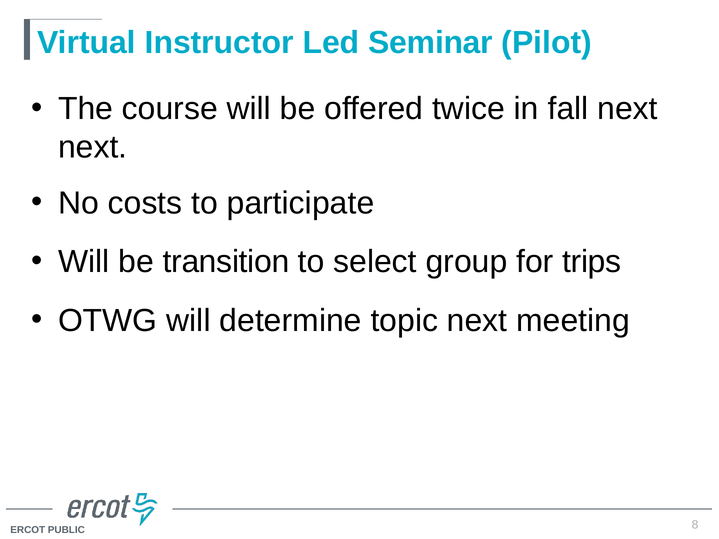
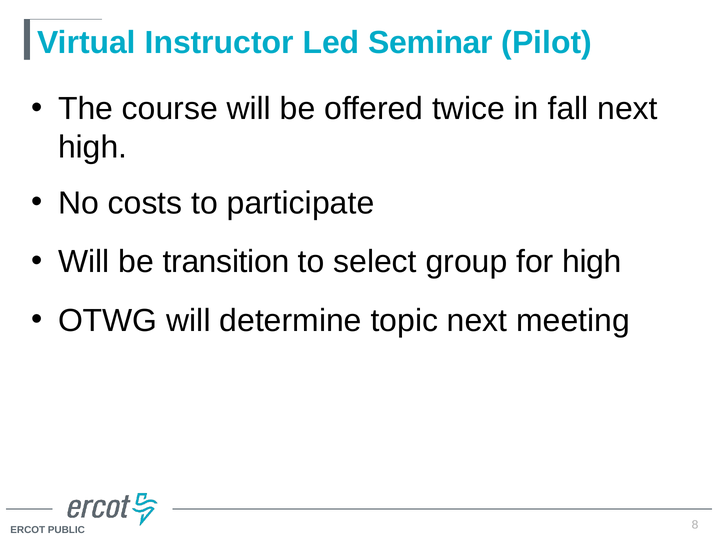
next at (93, 147): next -> high
for trips: trips -> high
